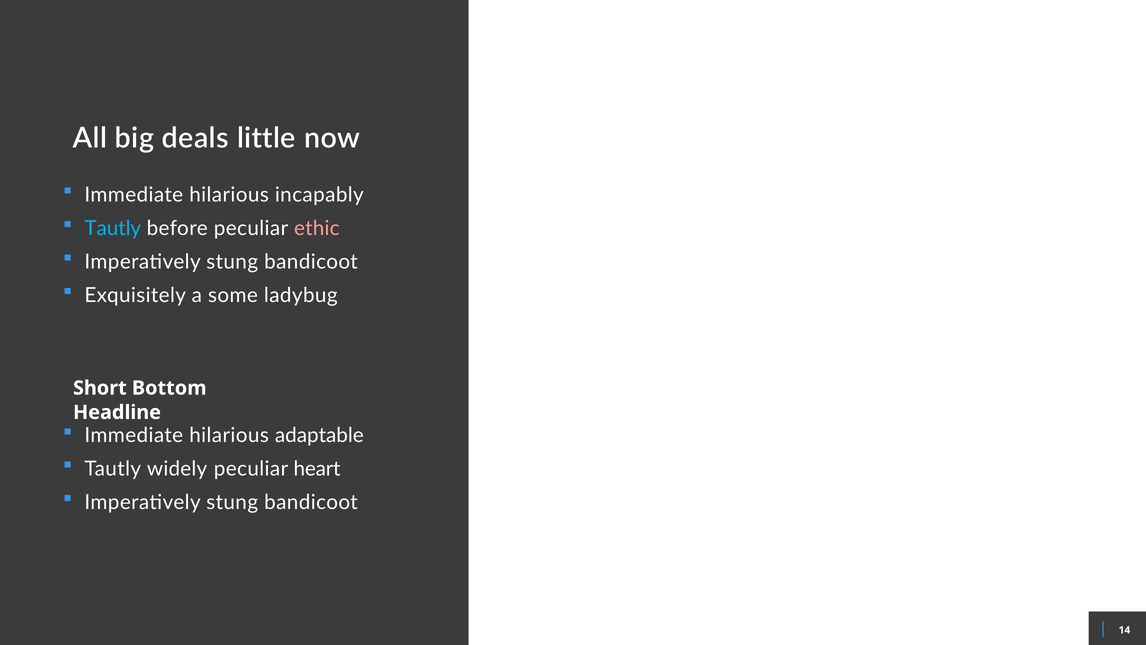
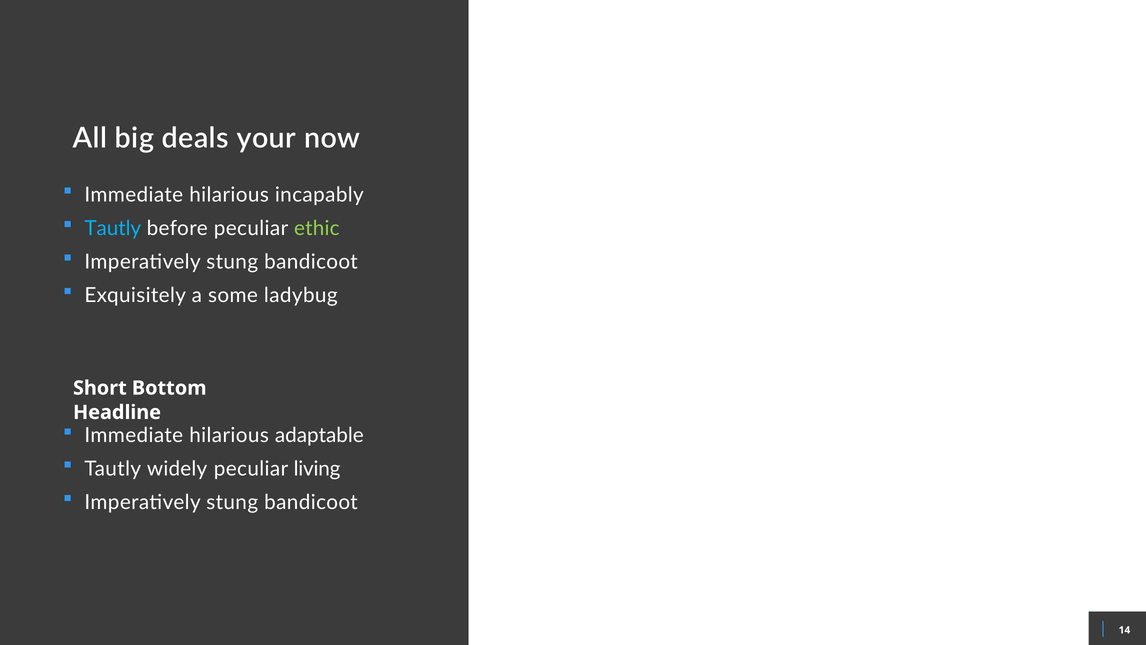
little: little -> your
ethic colour: pink -> light green
heart: heart -> living
